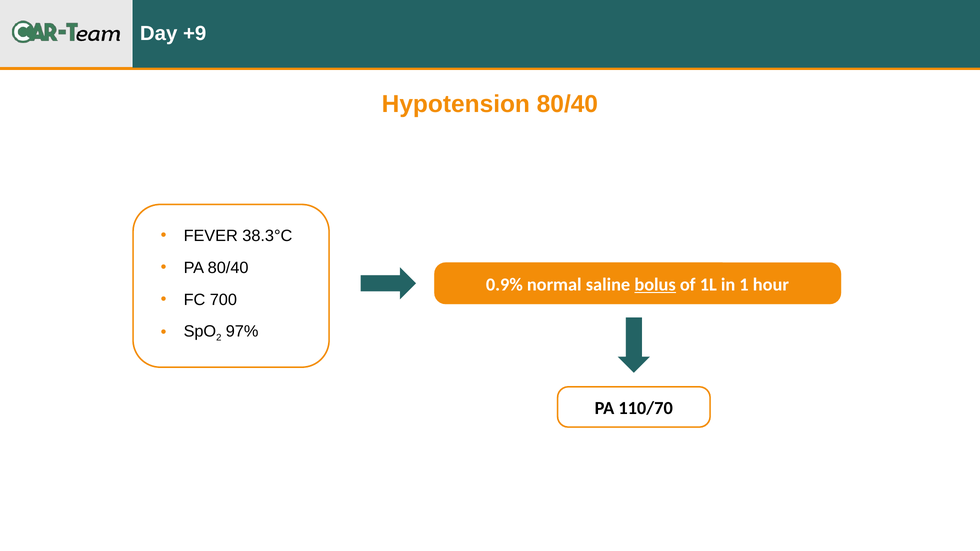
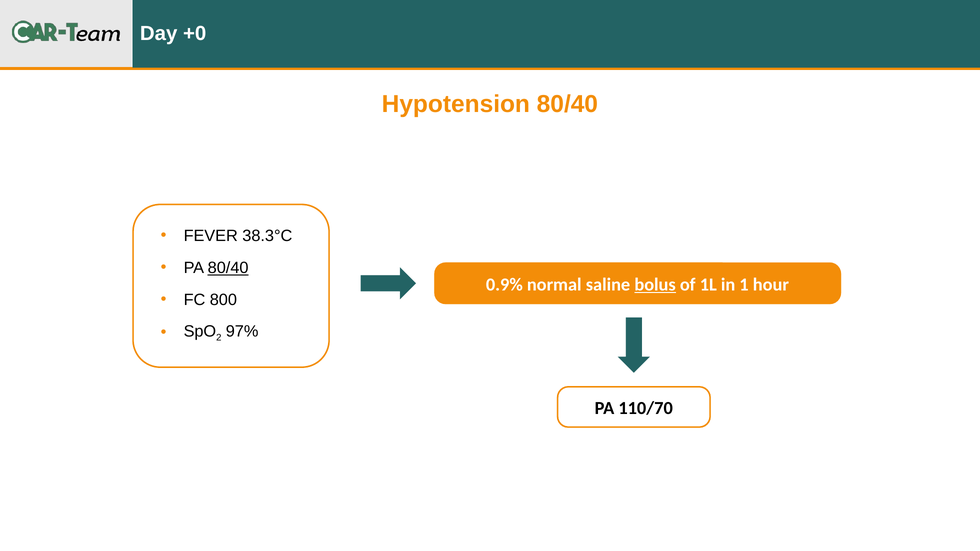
+9: +9 -> +0
80/40 at (228, 268) underline: none -> present
700: 700 -> 800
